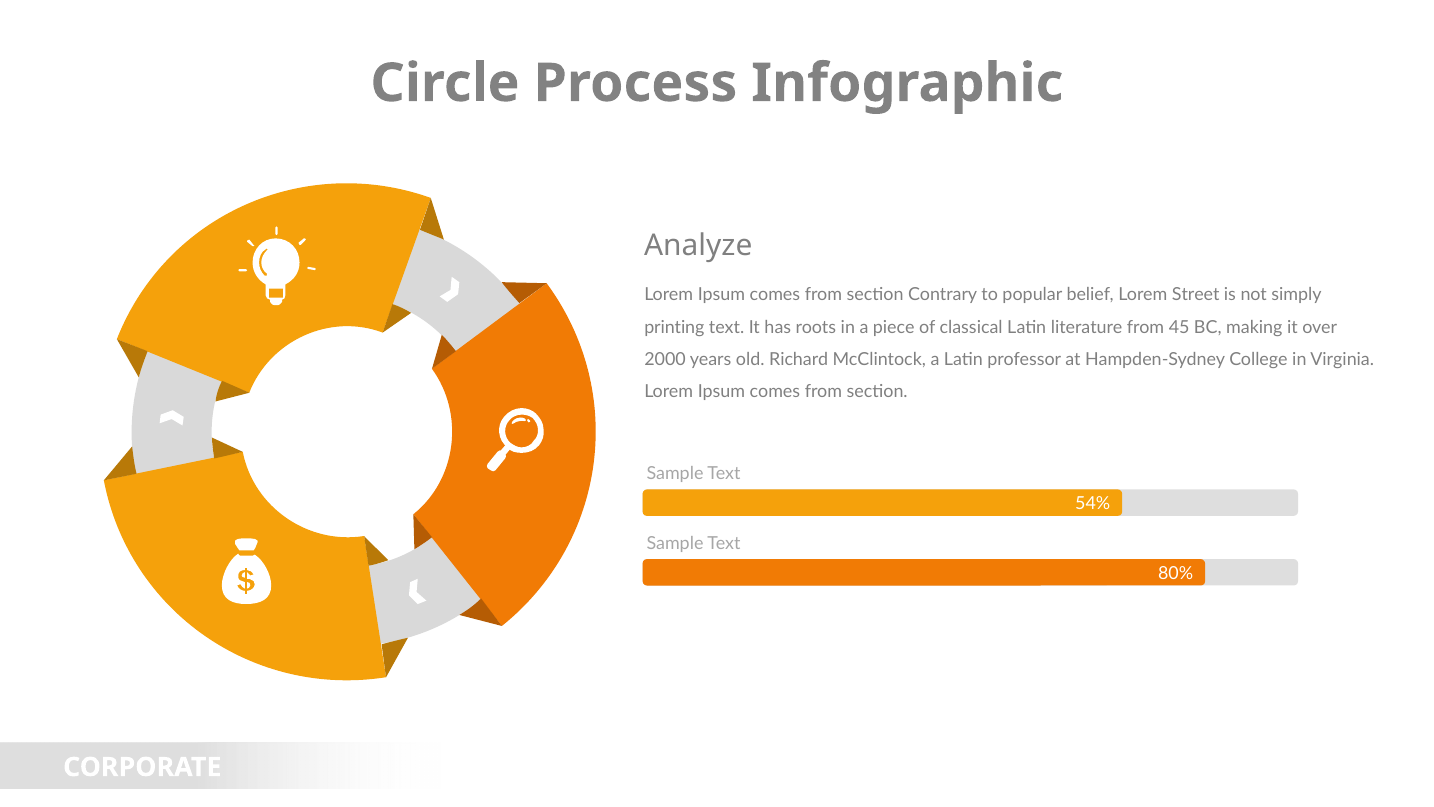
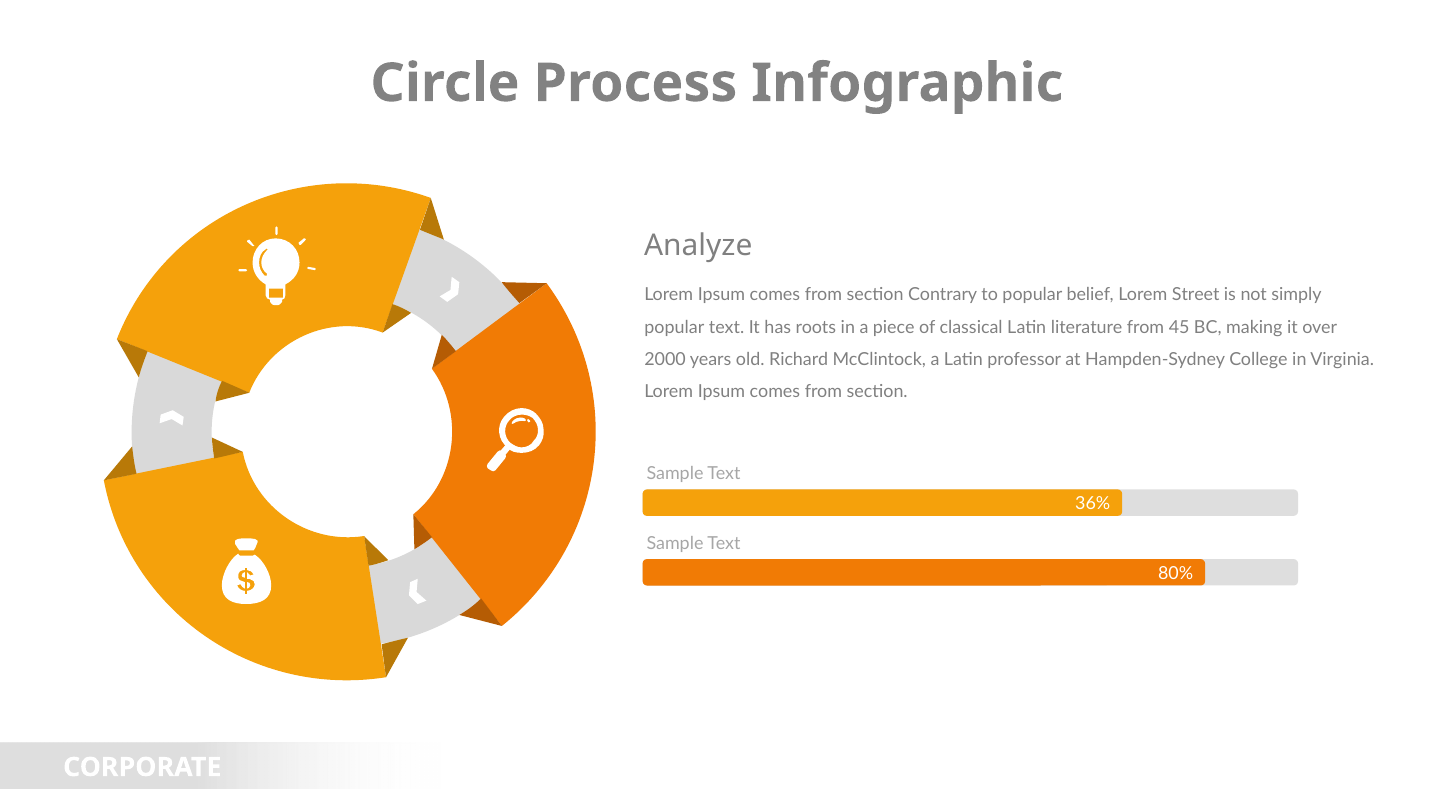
printing at (674, 327): printing -> popular
54%: 54% -> 36%
